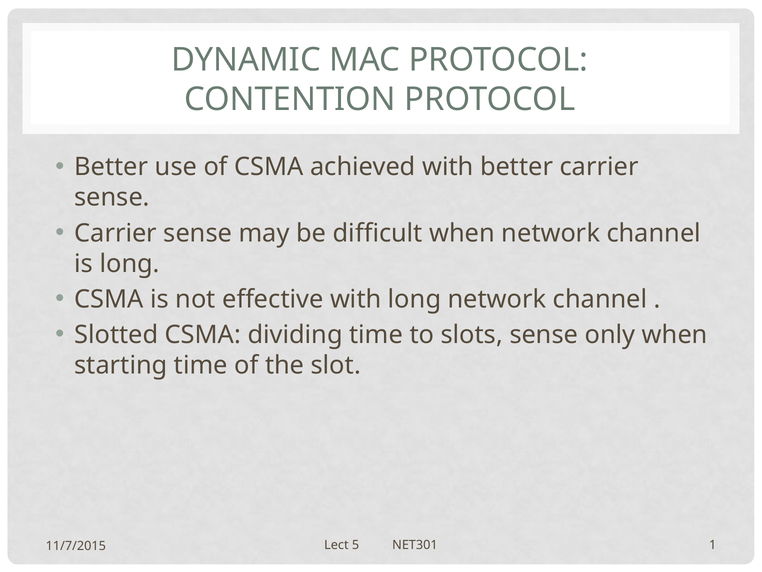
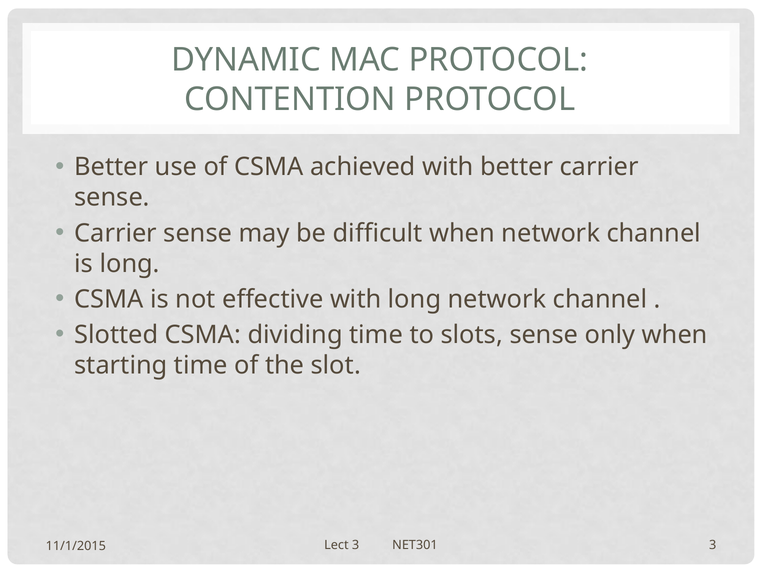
Lect 5: 5 -> 3
NET301 1: 1 -> 3
11/7/2015: 11/7/2015 -> 11/1/2015
